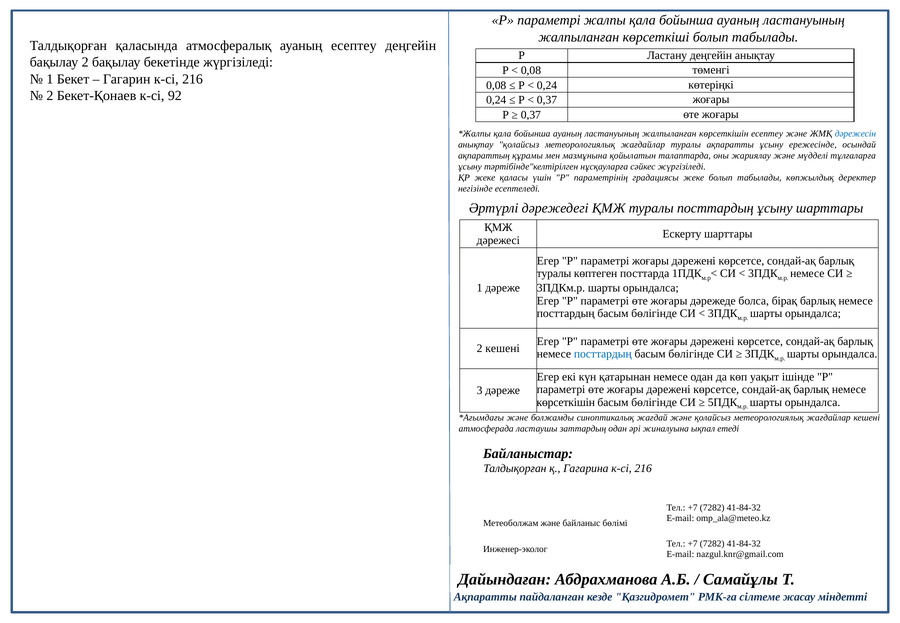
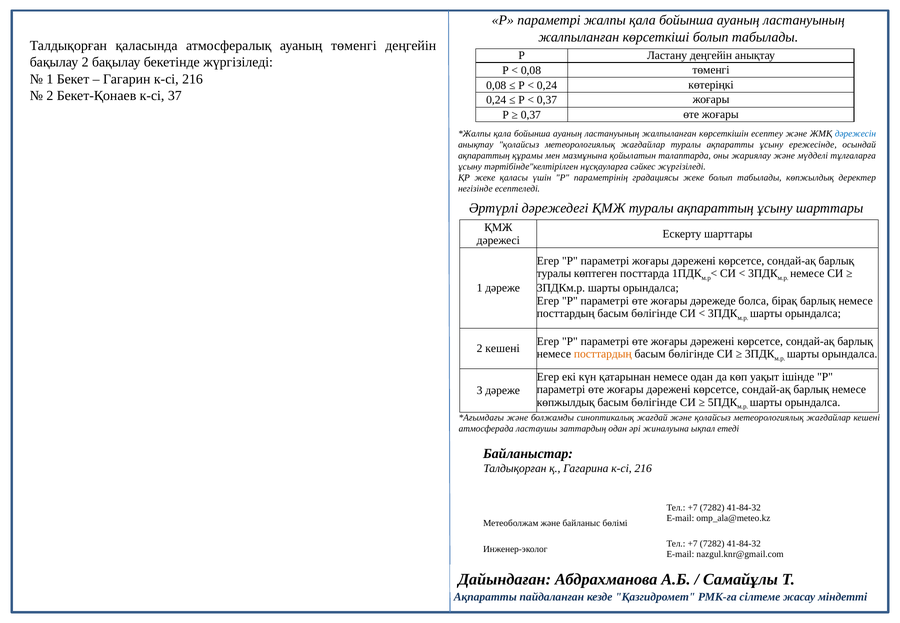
ауаның есептеу: есептеу -> төменгі
92: 92 -> 37
туралы посттардың: посттардың -> ақпараттың
посттардың at (603, 354) colour: blue -> orange
көрсеткішін at (566, 402): көрсеткішін -> көпжылдық
